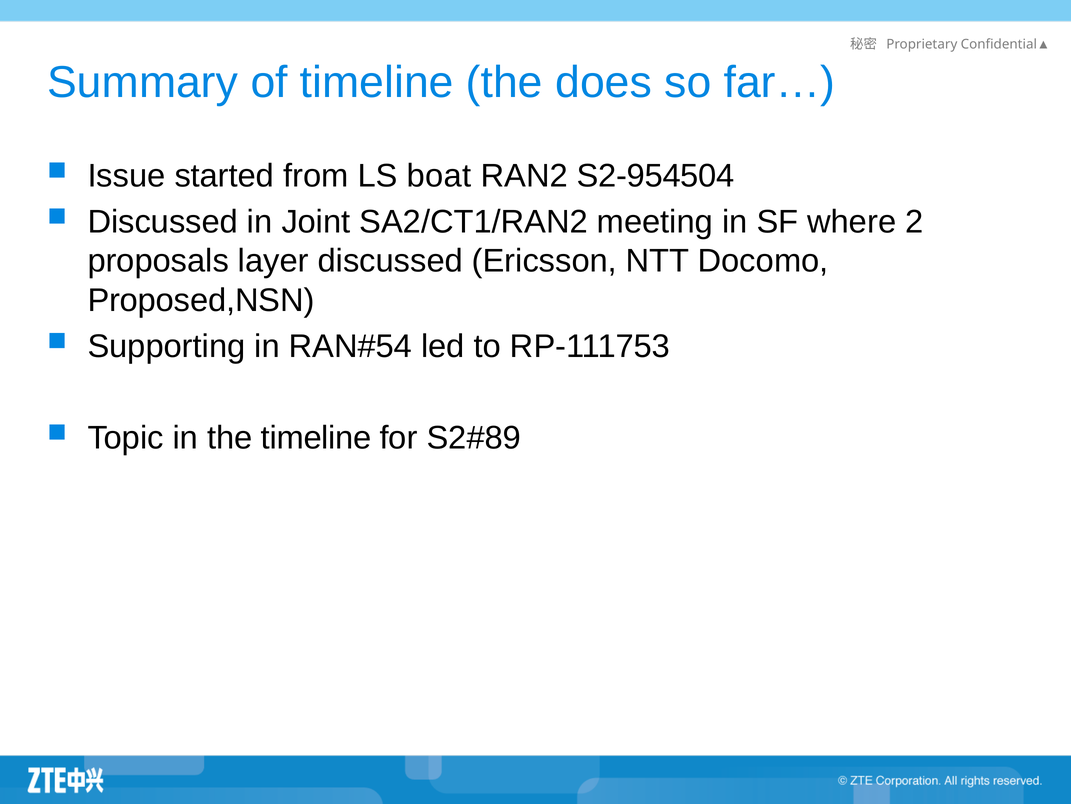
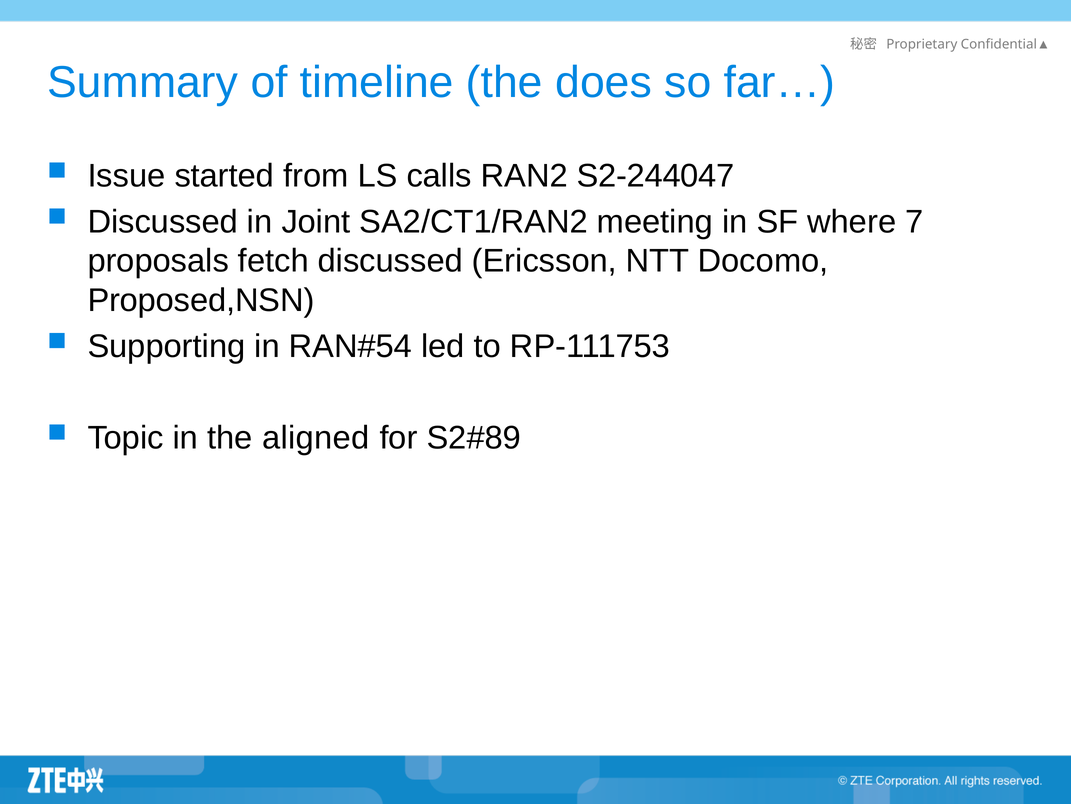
boat: boat -> calls
S2-954504: S2-954504 -> S2-244047
2: 2 -> 7
layer: layer -> fetch
the timeline: timeline -> aligned
